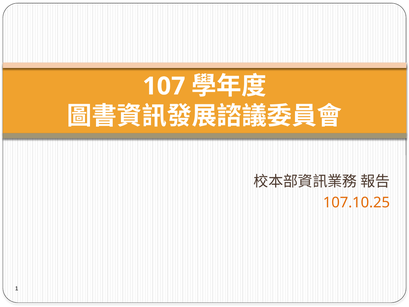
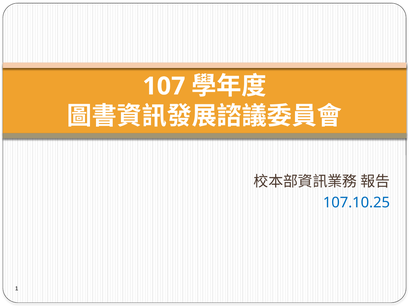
107.10.25 colour: orange -> blue
